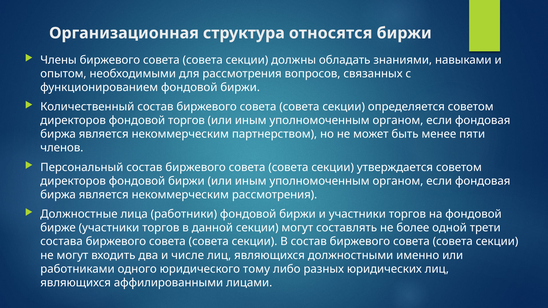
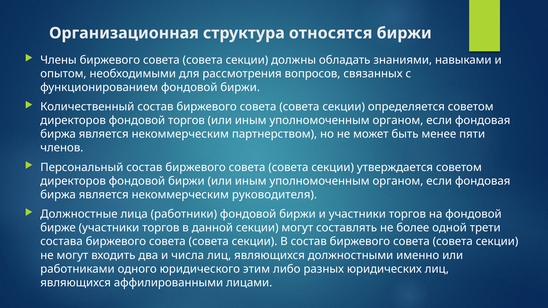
некоммерческим рассмотрения: рассмотрения -> руководителя
числе: числе -> числа
тому: тому -> этим
